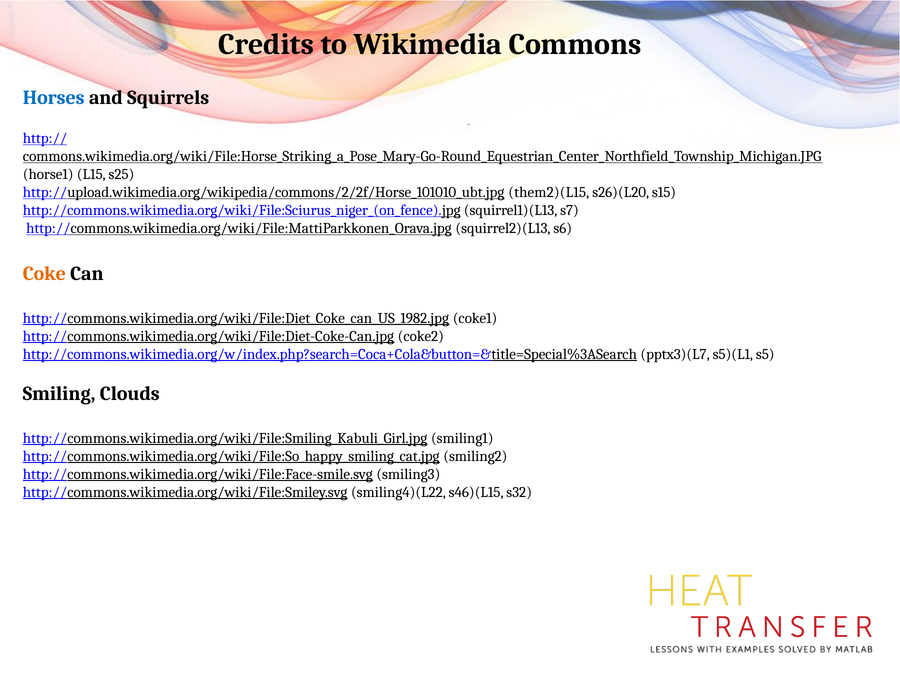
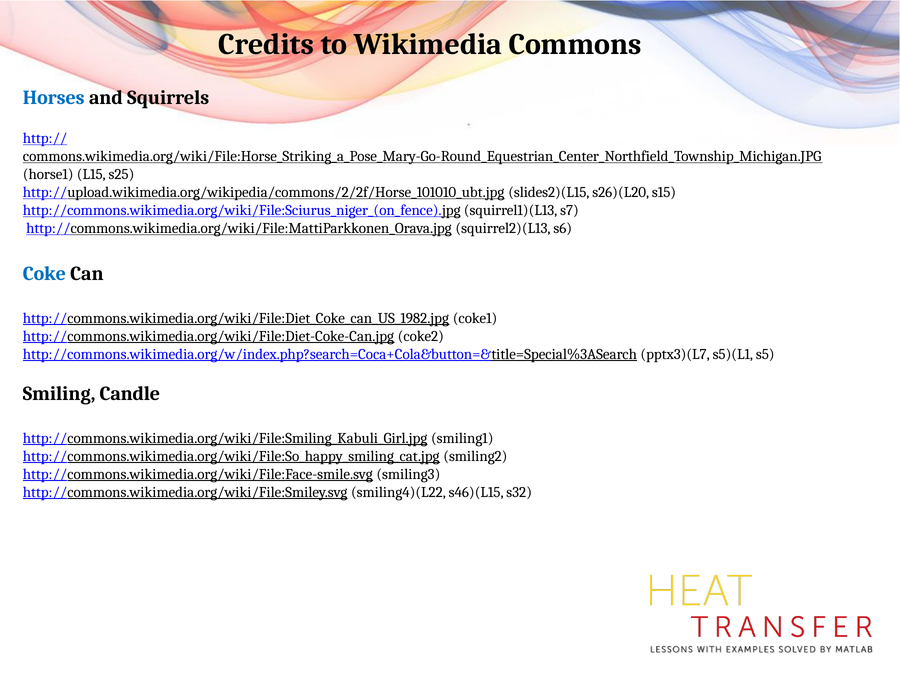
them2)(L15: them2)(L15 -> slides2)(L15
Coke colour: orange -> blue
Clouds: Clouds -> Candle
